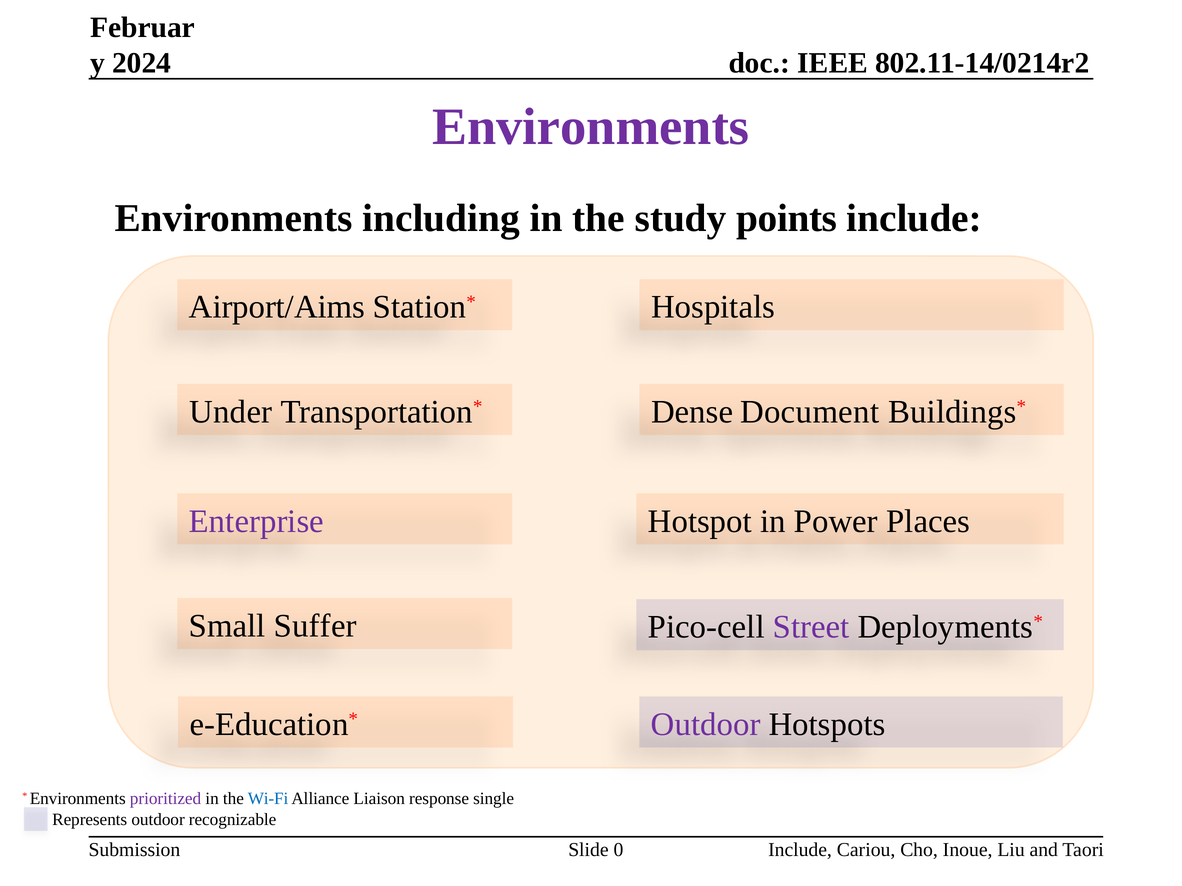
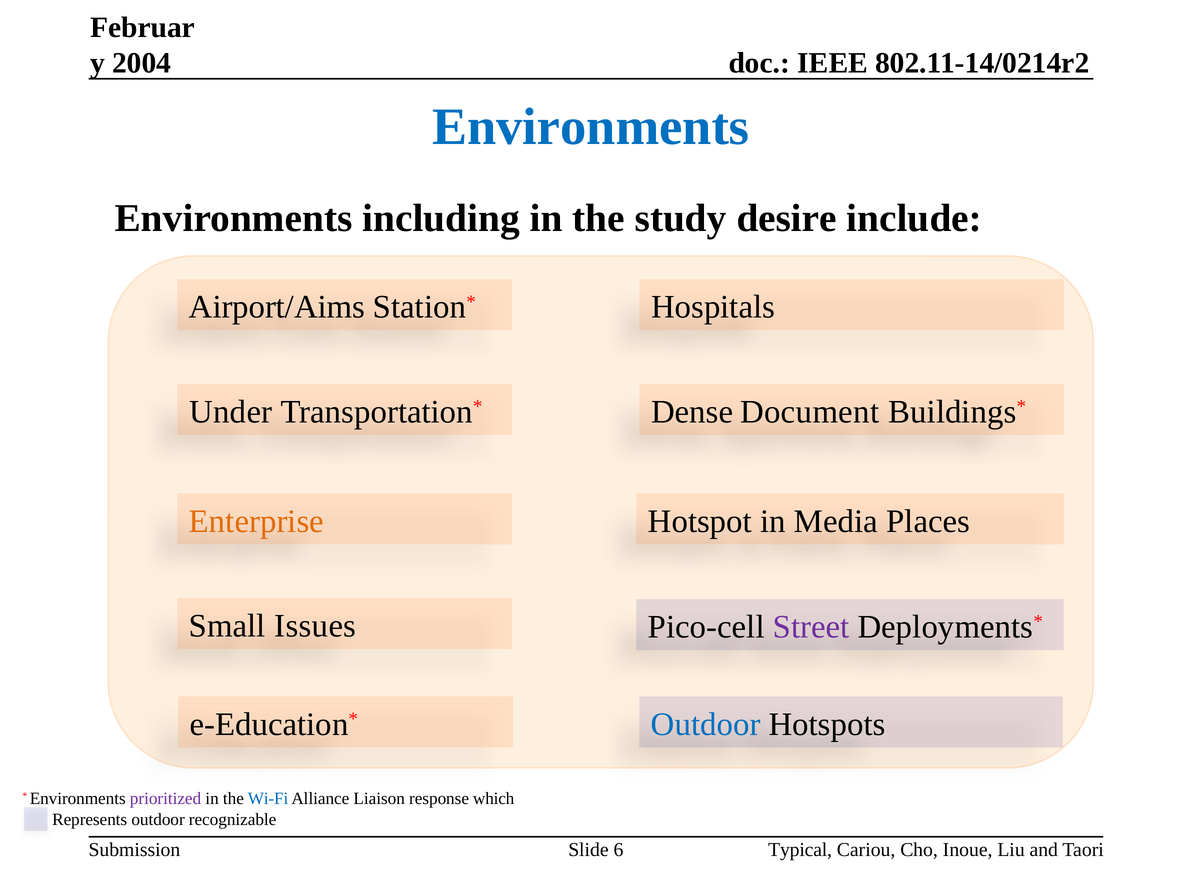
2024: 2024 -> 2004
Environments at (591, 127) colour: purple -> blue
points: points -> desire
Enterprise colour: purple -> orange
Power: Power -> Media
Suffer: Suffer -> Issues
Outdoor at (706, 725) colour: purple -> blue
single: single -> which
0: 0 -> 6
Include at (800, 850): Include -> Typical
